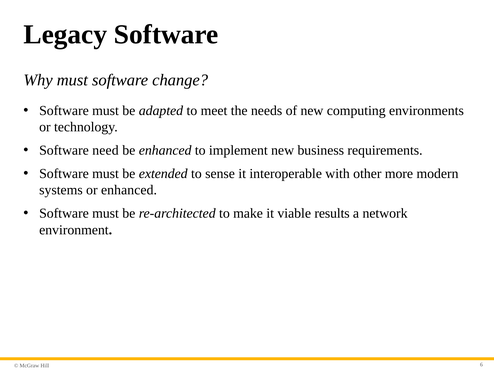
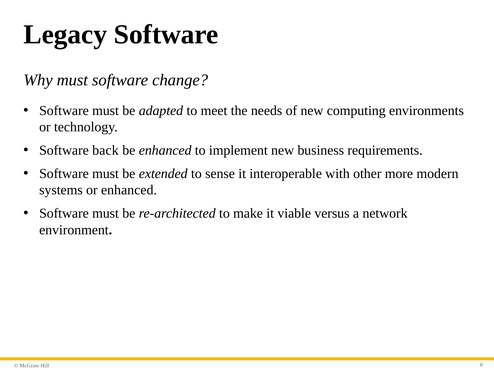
need: need -> back
results: results -> versus
